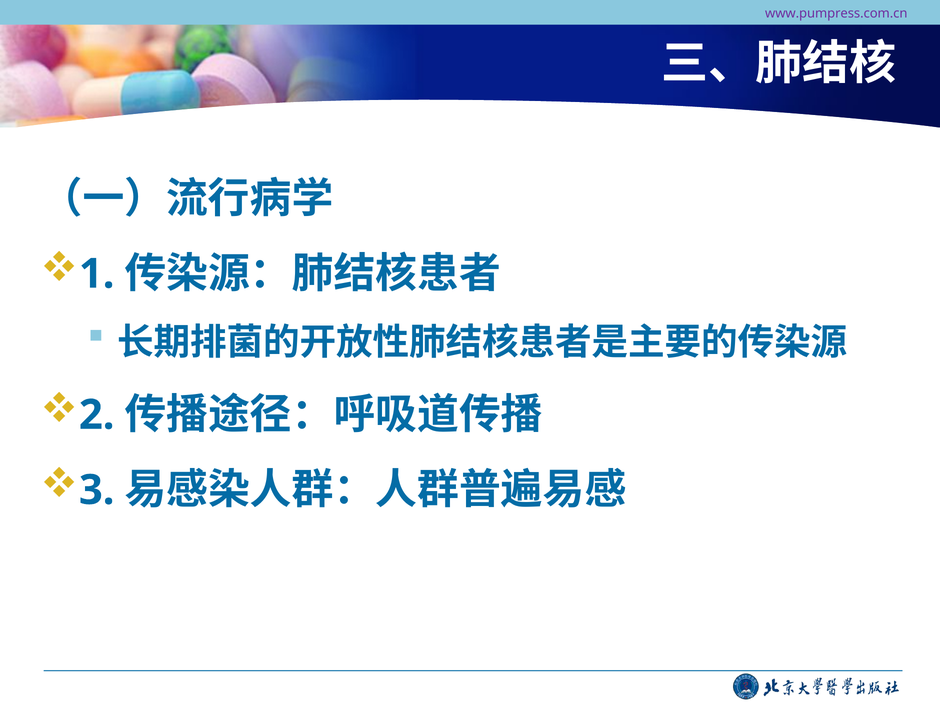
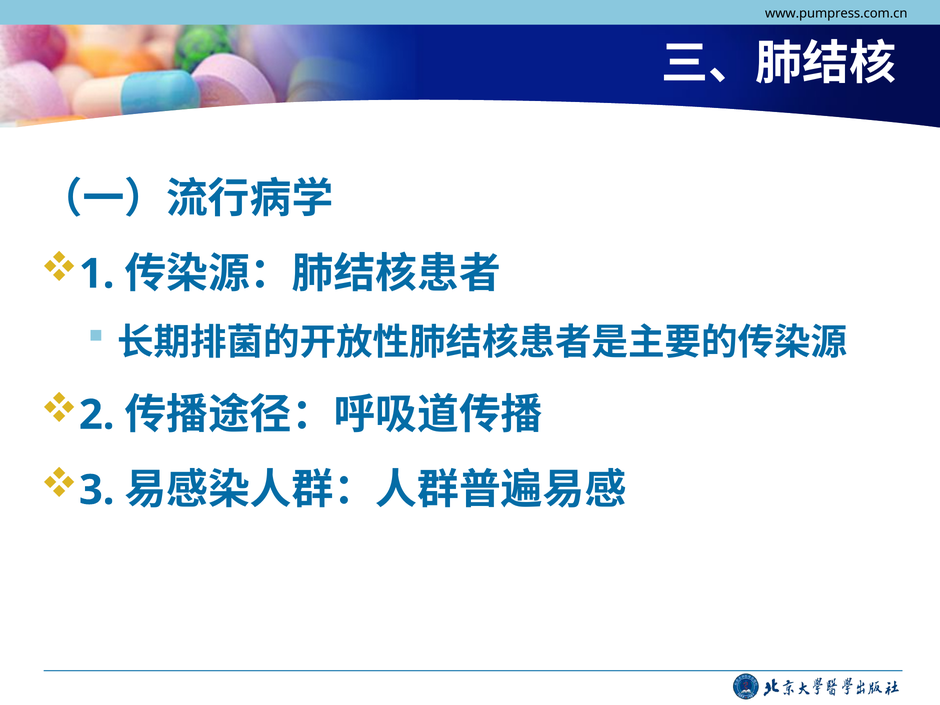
www.pumpress.com.cn colour: purple -> black
